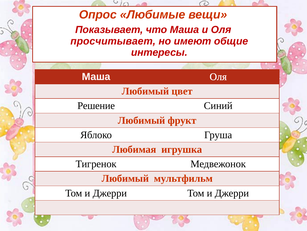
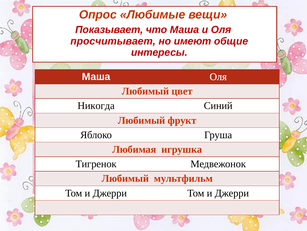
Решение: Решение -> Никогда
